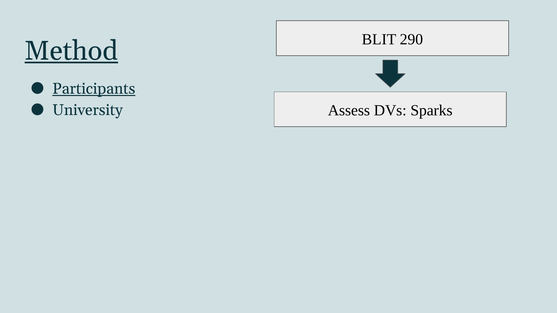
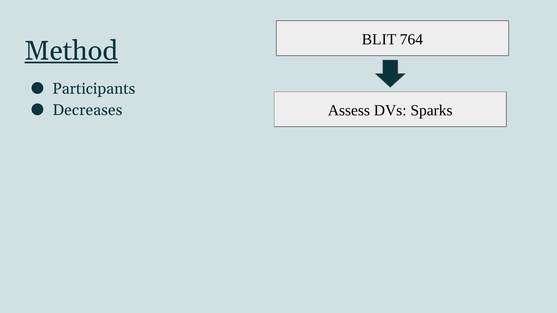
290: 290 -> 764
Participants underline: present -> none
University: University -> Decreases
